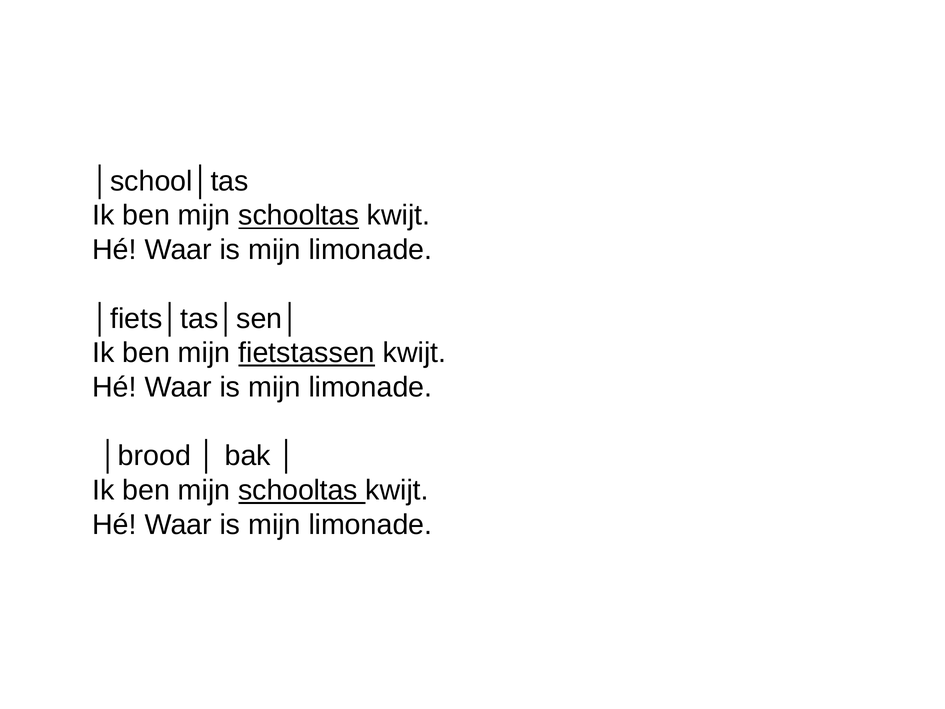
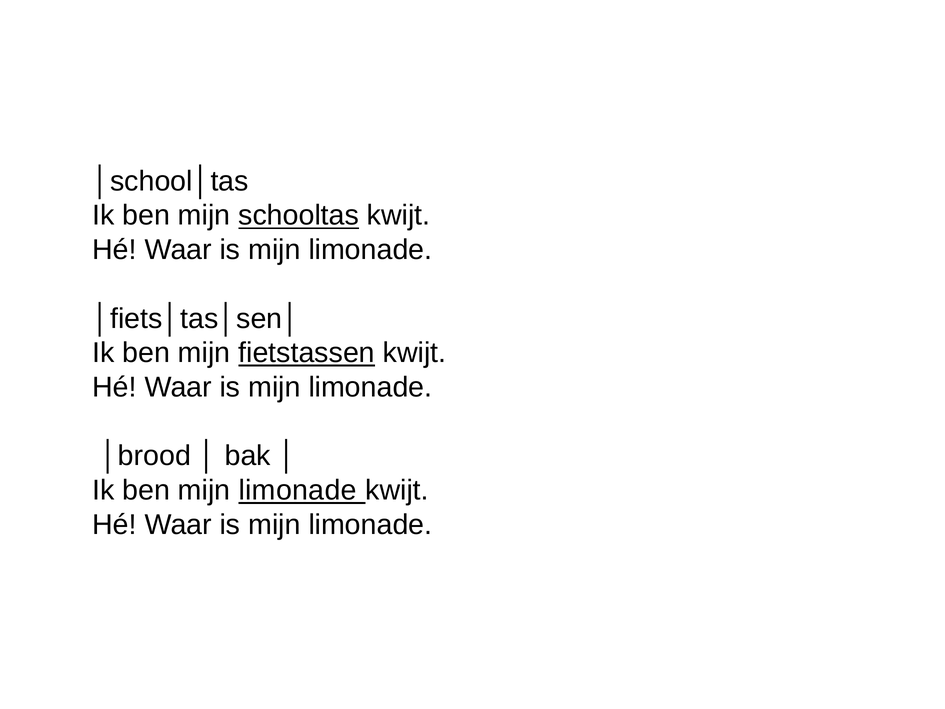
schooltas at (298, 490): schooltas -> limonade
